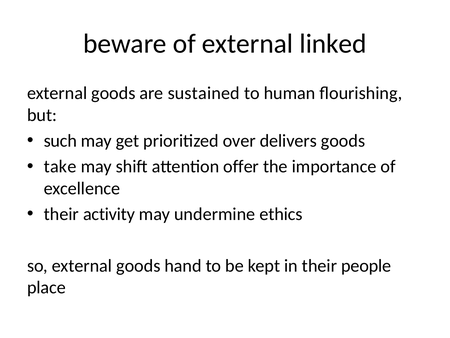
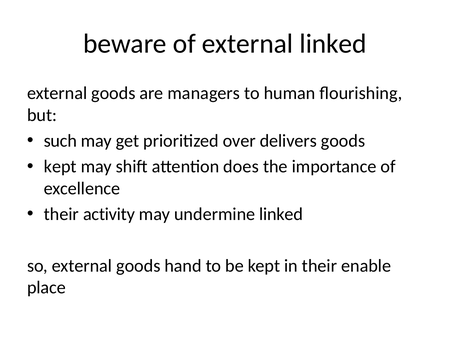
sustained: sustained -> managers
take at (60, 166): take -> kept
offer: offer -> does
undermine ethics: ethics -> linked
people: people -> enable
